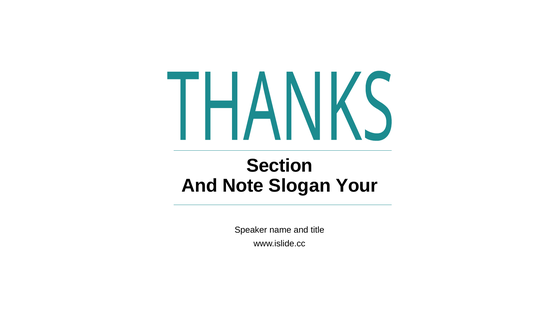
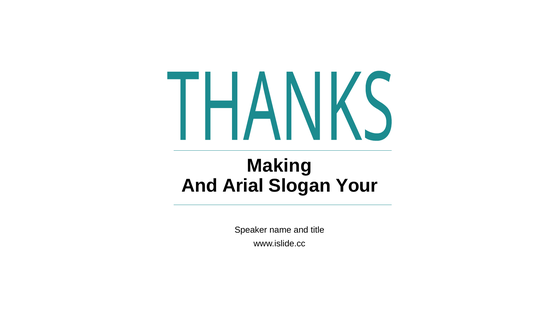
Section: Section -> Making
Note: Note -> Arial
